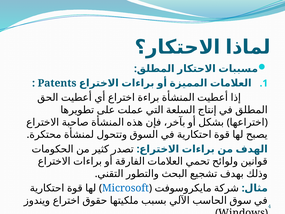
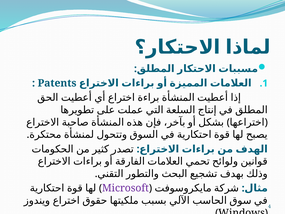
Microsoft colour: blue -> purple
